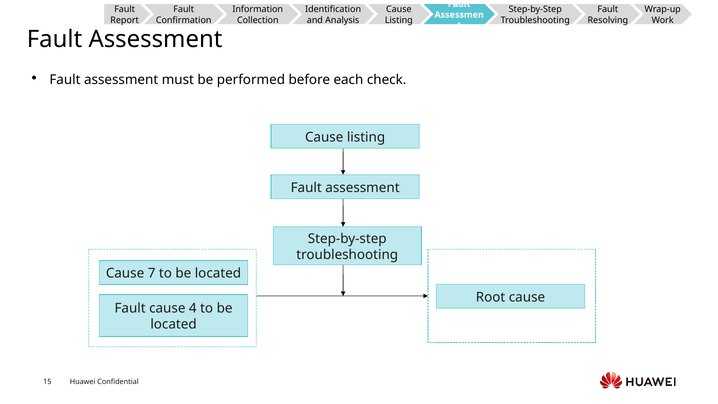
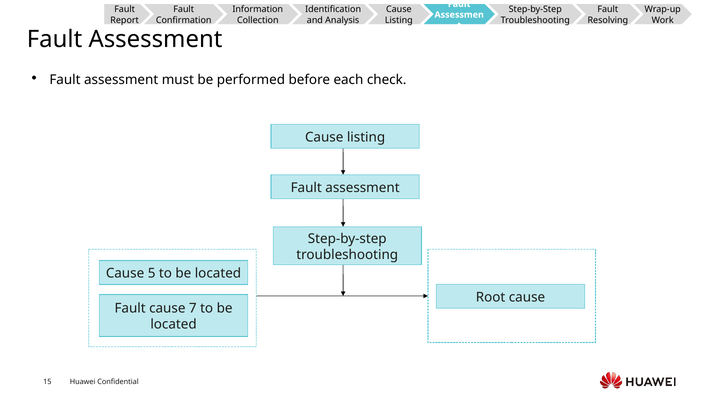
7: 7 -> 5
4: 4 -> 7
